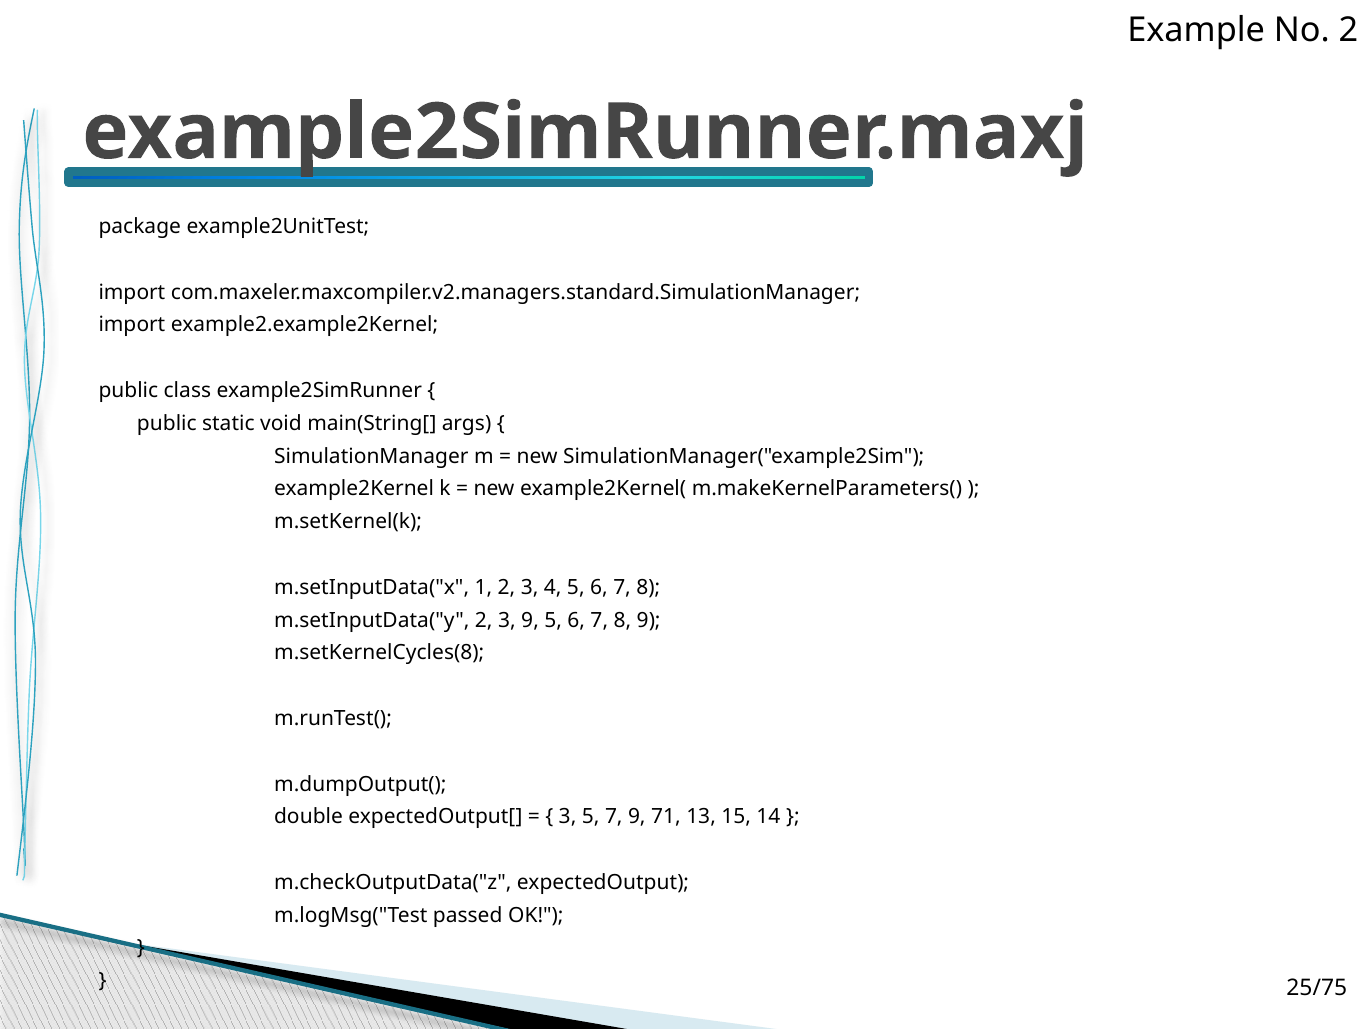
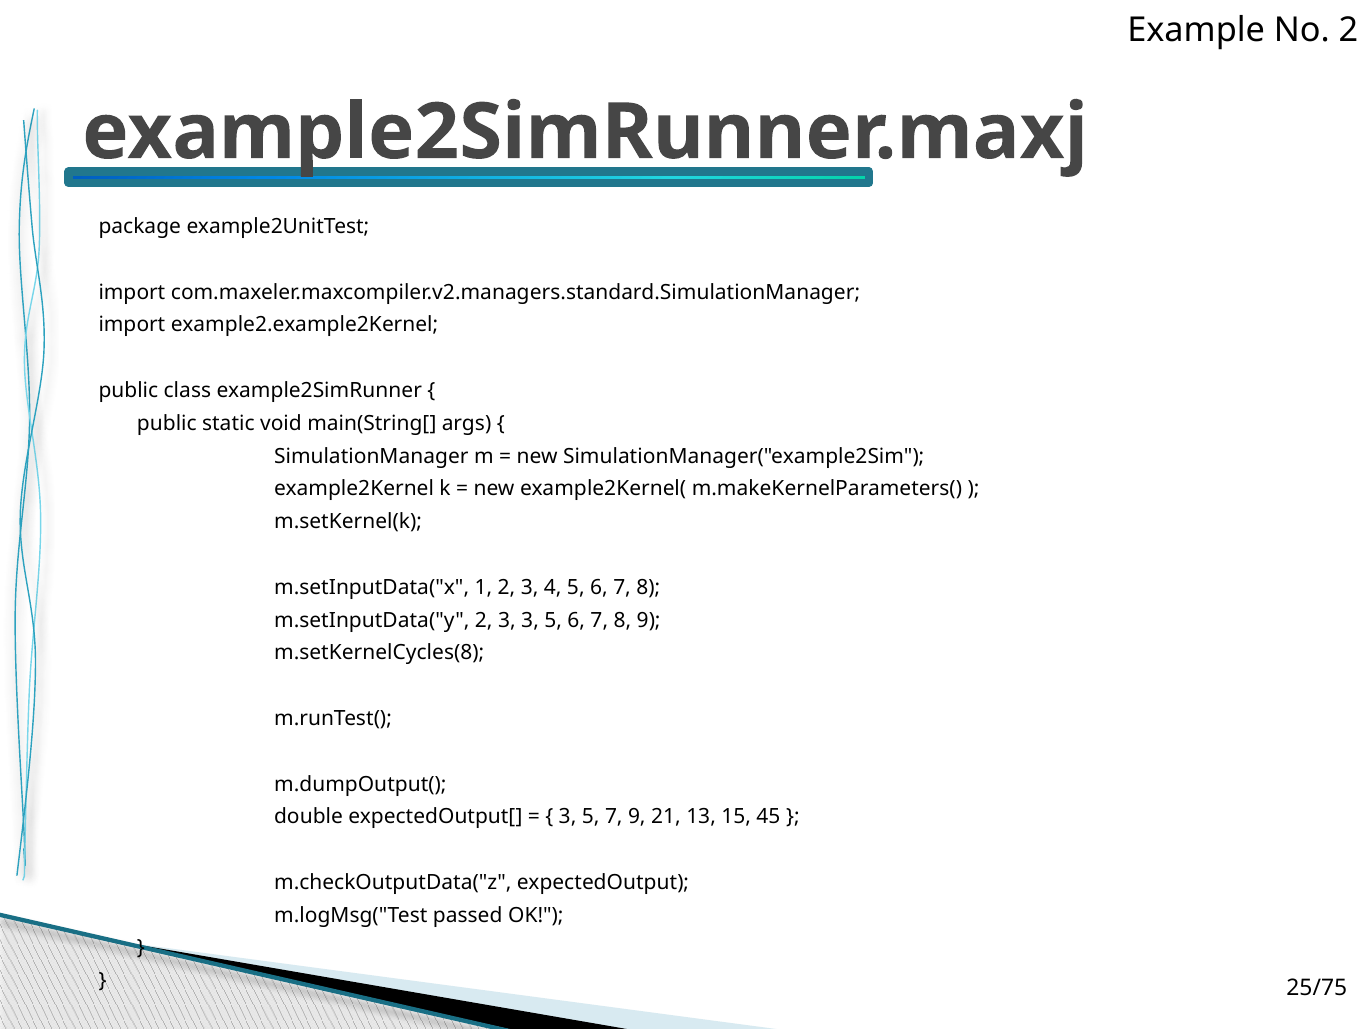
3 9: 9 -> 3
71: 71 -> 21
14: 14 -> 45
